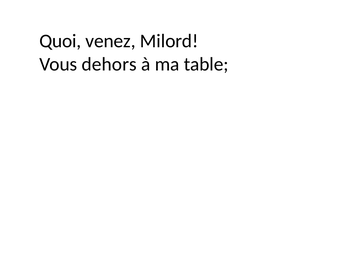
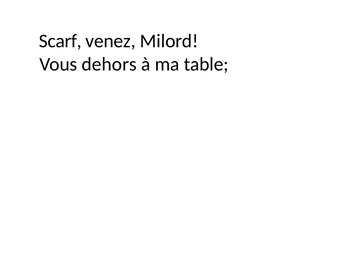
Quoi: Quoi -> Scarf
